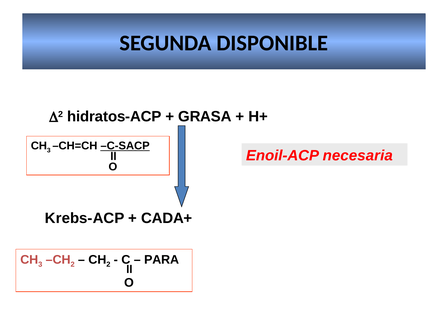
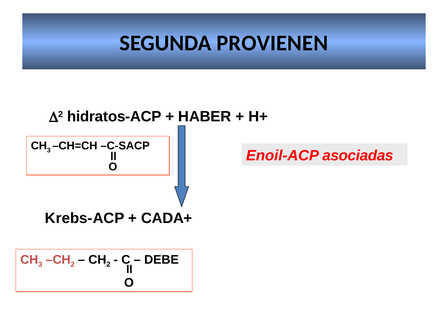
DISPONIBLE: DISPONIBLE -> PROVIENEN
GRASA: GRASA -> HABER
C-SACP underline: present -> none
necesaria: necesaria -> asociadas
PARA: PARA -> DEBE
